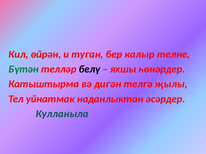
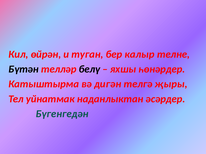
Бүтән colour: green -> black
җылы: җылы -> җыры
Кулланыла: Кулланыла -> Бүгенгедән
